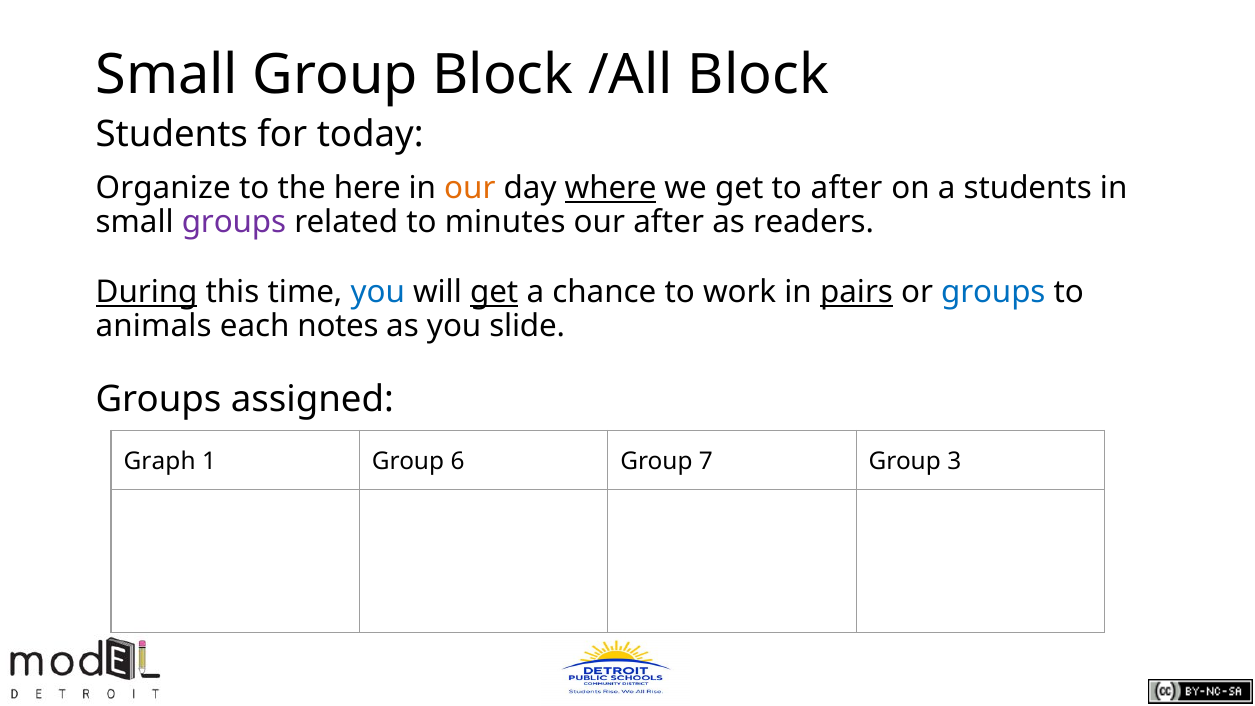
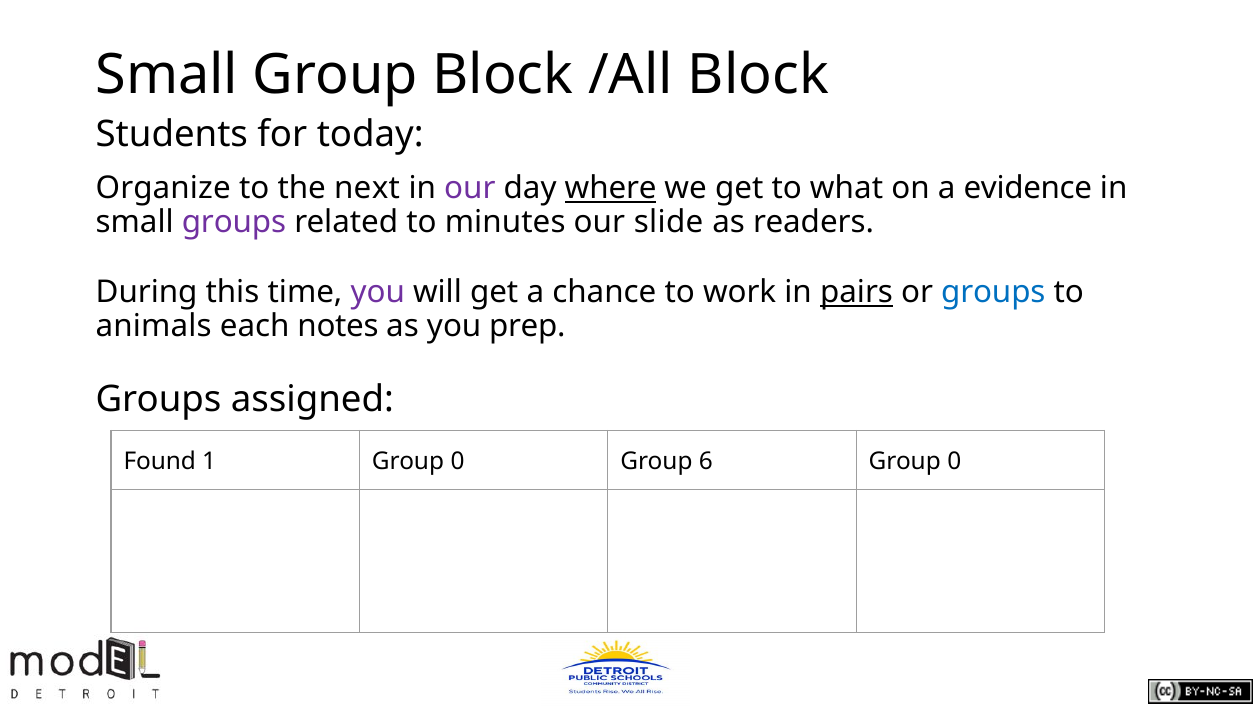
here: here -> next
our at (470, 188) colour: orange -> purple
to after: after -> what
a students: students -> evidence
our after: after -> slide
During underline: present -> none
you at (378, 293) colour: blue -> purple
get at (494, 293) underline: present -> none
slide: slide -> prep
Graph: Graph -> Found
1 Group 6: 6 -> 0
7: 7 -> 6
3 at (954, 461): 3 -> 0
